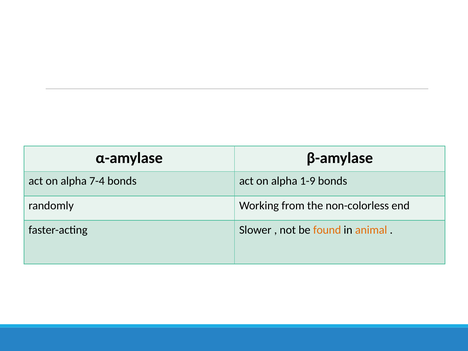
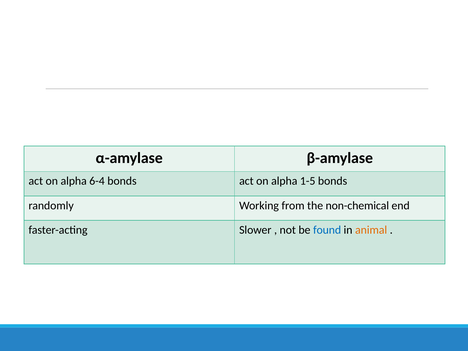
7-4: 7-4 -> 6-4
1-9: 1-9 -> 1-5
non-colorless: non-colorless -> non-chemical
found colour: orange -> blue
